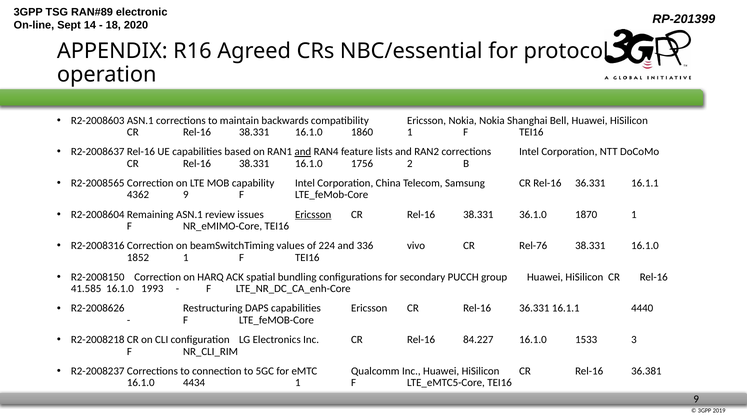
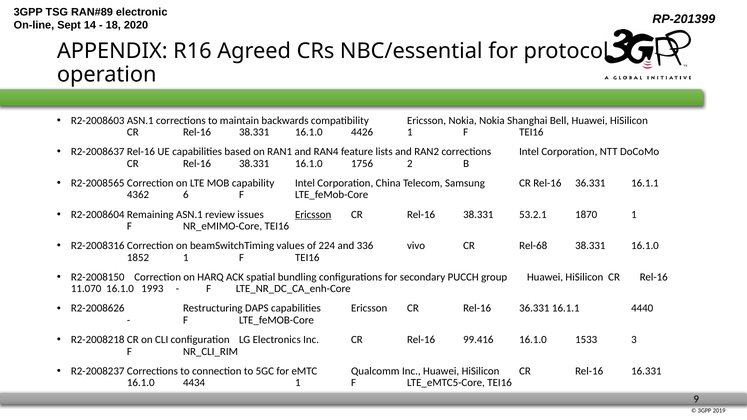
1860: 1860 -> 4426
and at (303, 152) underline: present -> none
4362 9: 9 -> 6
36.1.0: 36.1.0 -> 53.2.1
Rel-76: Rel-76 -> Rel-68
41.585: 41.585 -> 11.070
84.227: 84.227 -> 99.416
36.381: 36.381 -> 16.331
